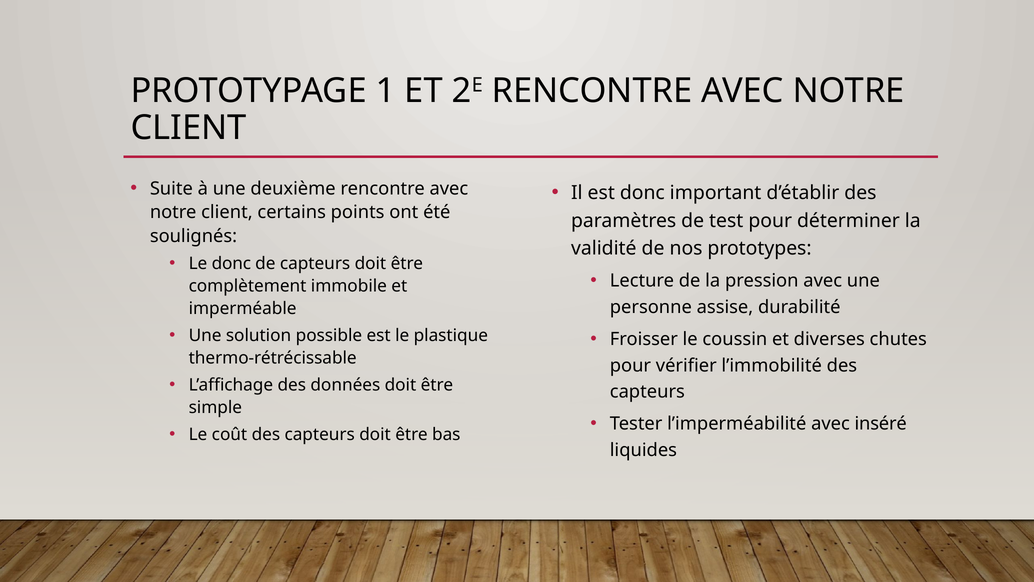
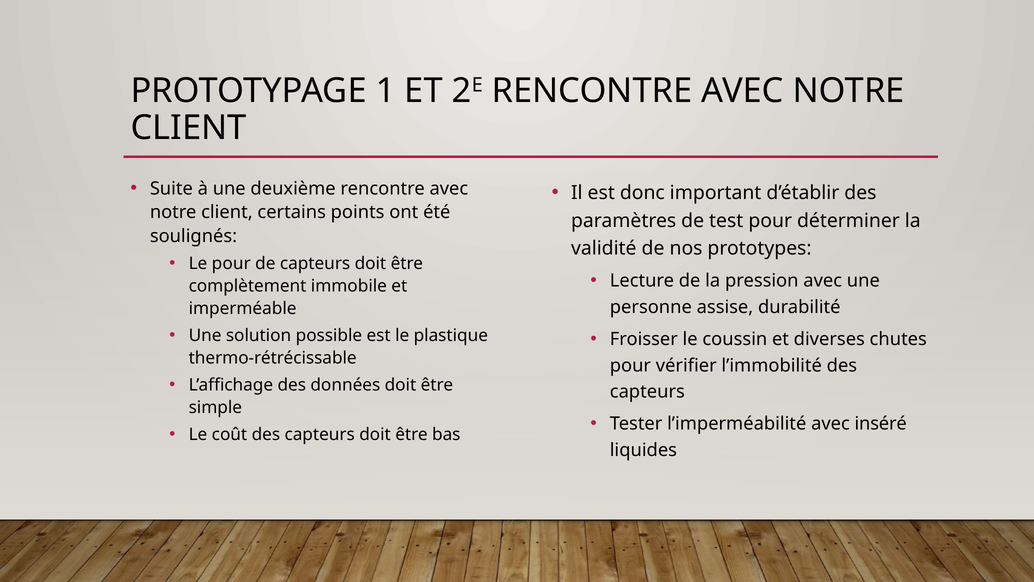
Le donc: donc -> pour
